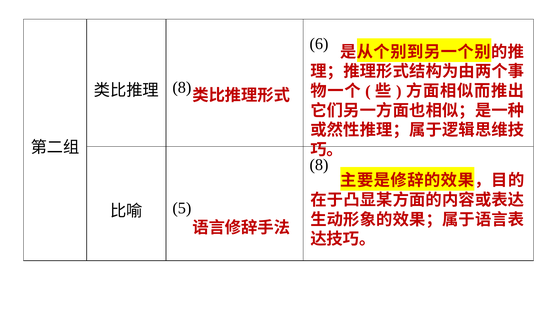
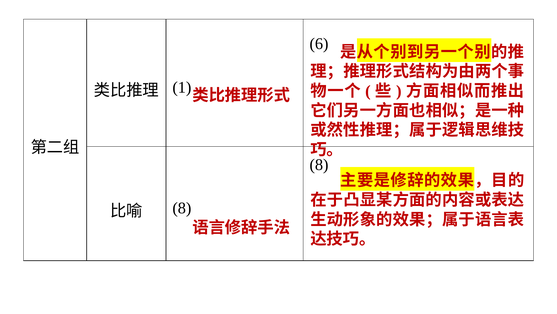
8 at (182, 87): 8 -> 1
5 at (182, 208): 5 -> 8
